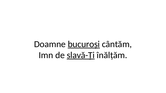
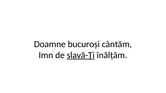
bucuroși underline: present -> none
